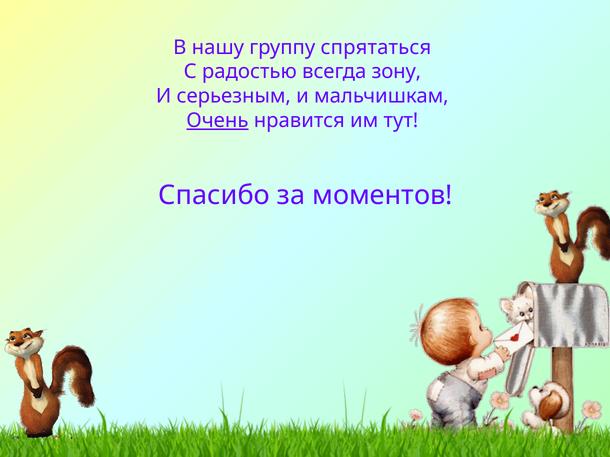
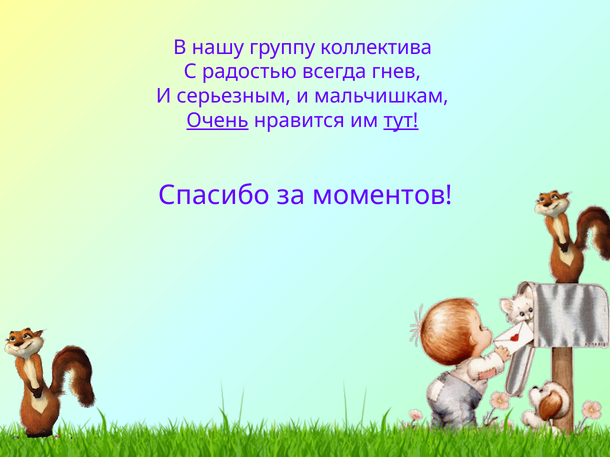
спрятаться: спрятаться -> коллектива
зону: зону -> гнев
тут underline: none -> present
